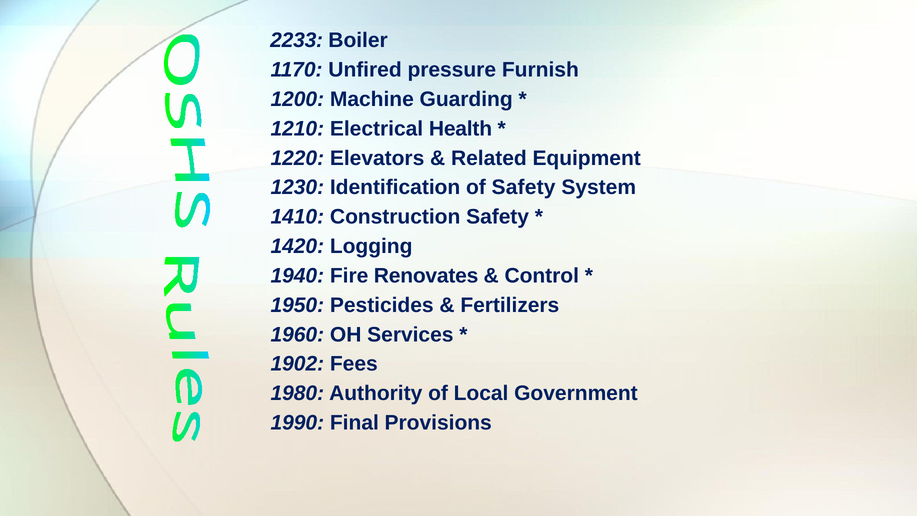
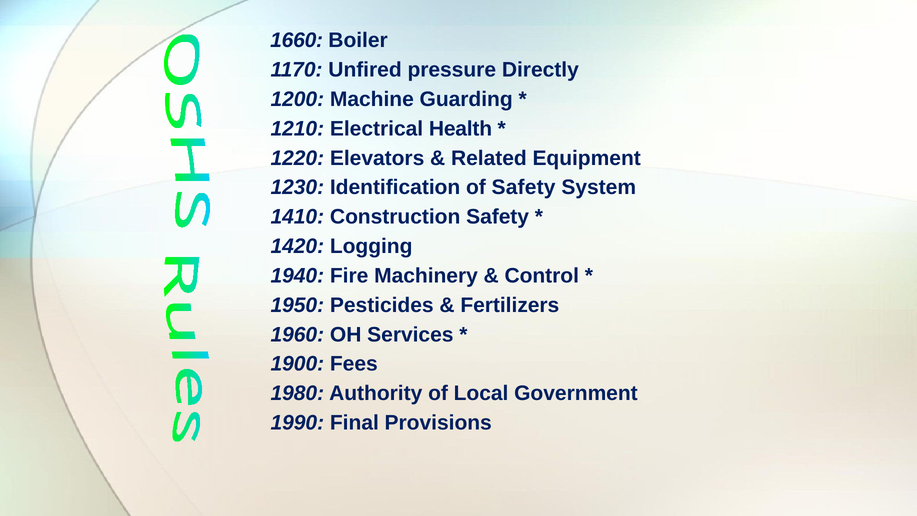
2233: 2233 -> 1660
Furnish: Furnish -> Directly
Renovates: Renovates -> Machinery
1902: 1902 -> 1900
